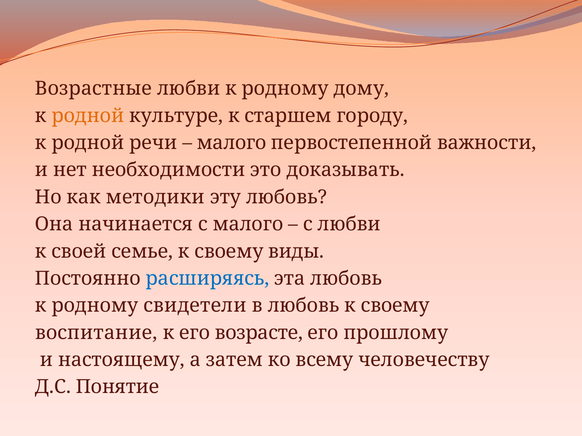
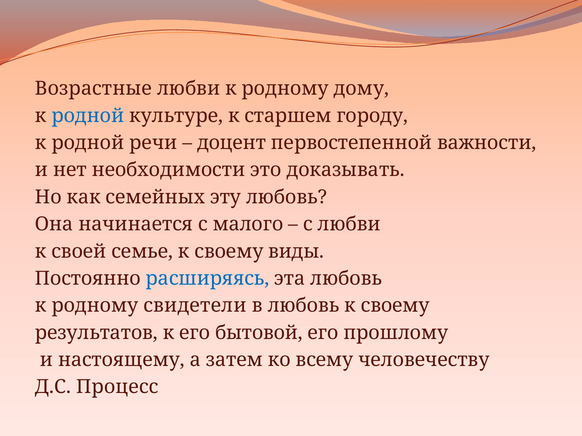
родной at (88, 116) colour: orange -> blue
малого at (232, 143): малого -> доцент
методики: методики -> семейных
воспитание: воспитание -> результатов
возрасте: возрасте -> бытовой
Понятие: Понятие -> Процесс
